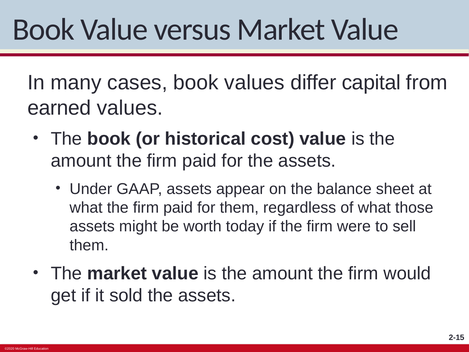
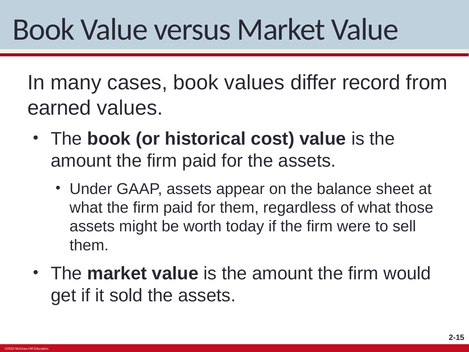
capital: capital -> record
